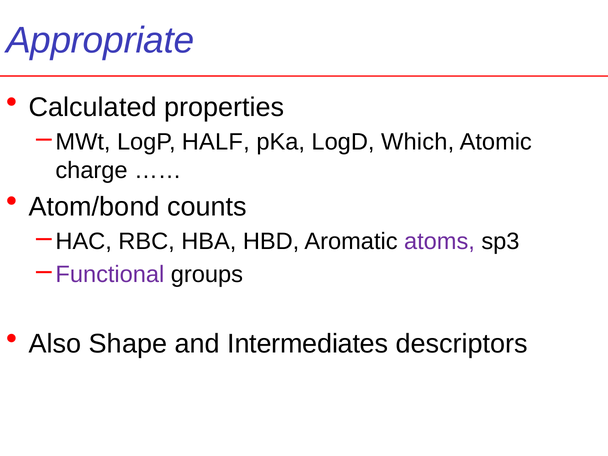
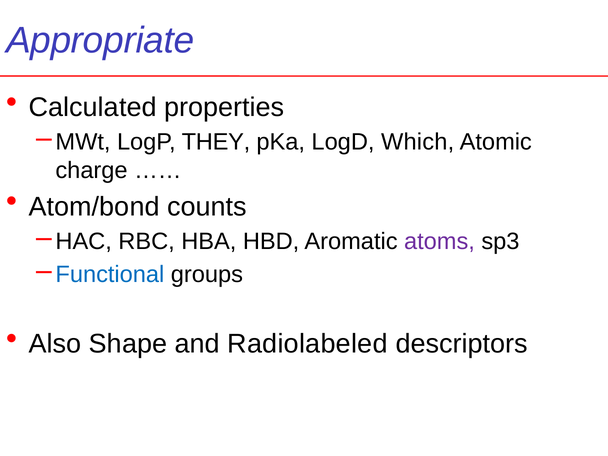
HALF: HALF -> THEY
Functional colour: purple -> blue
Intermediates: Intermediates -> Radiolabeled
